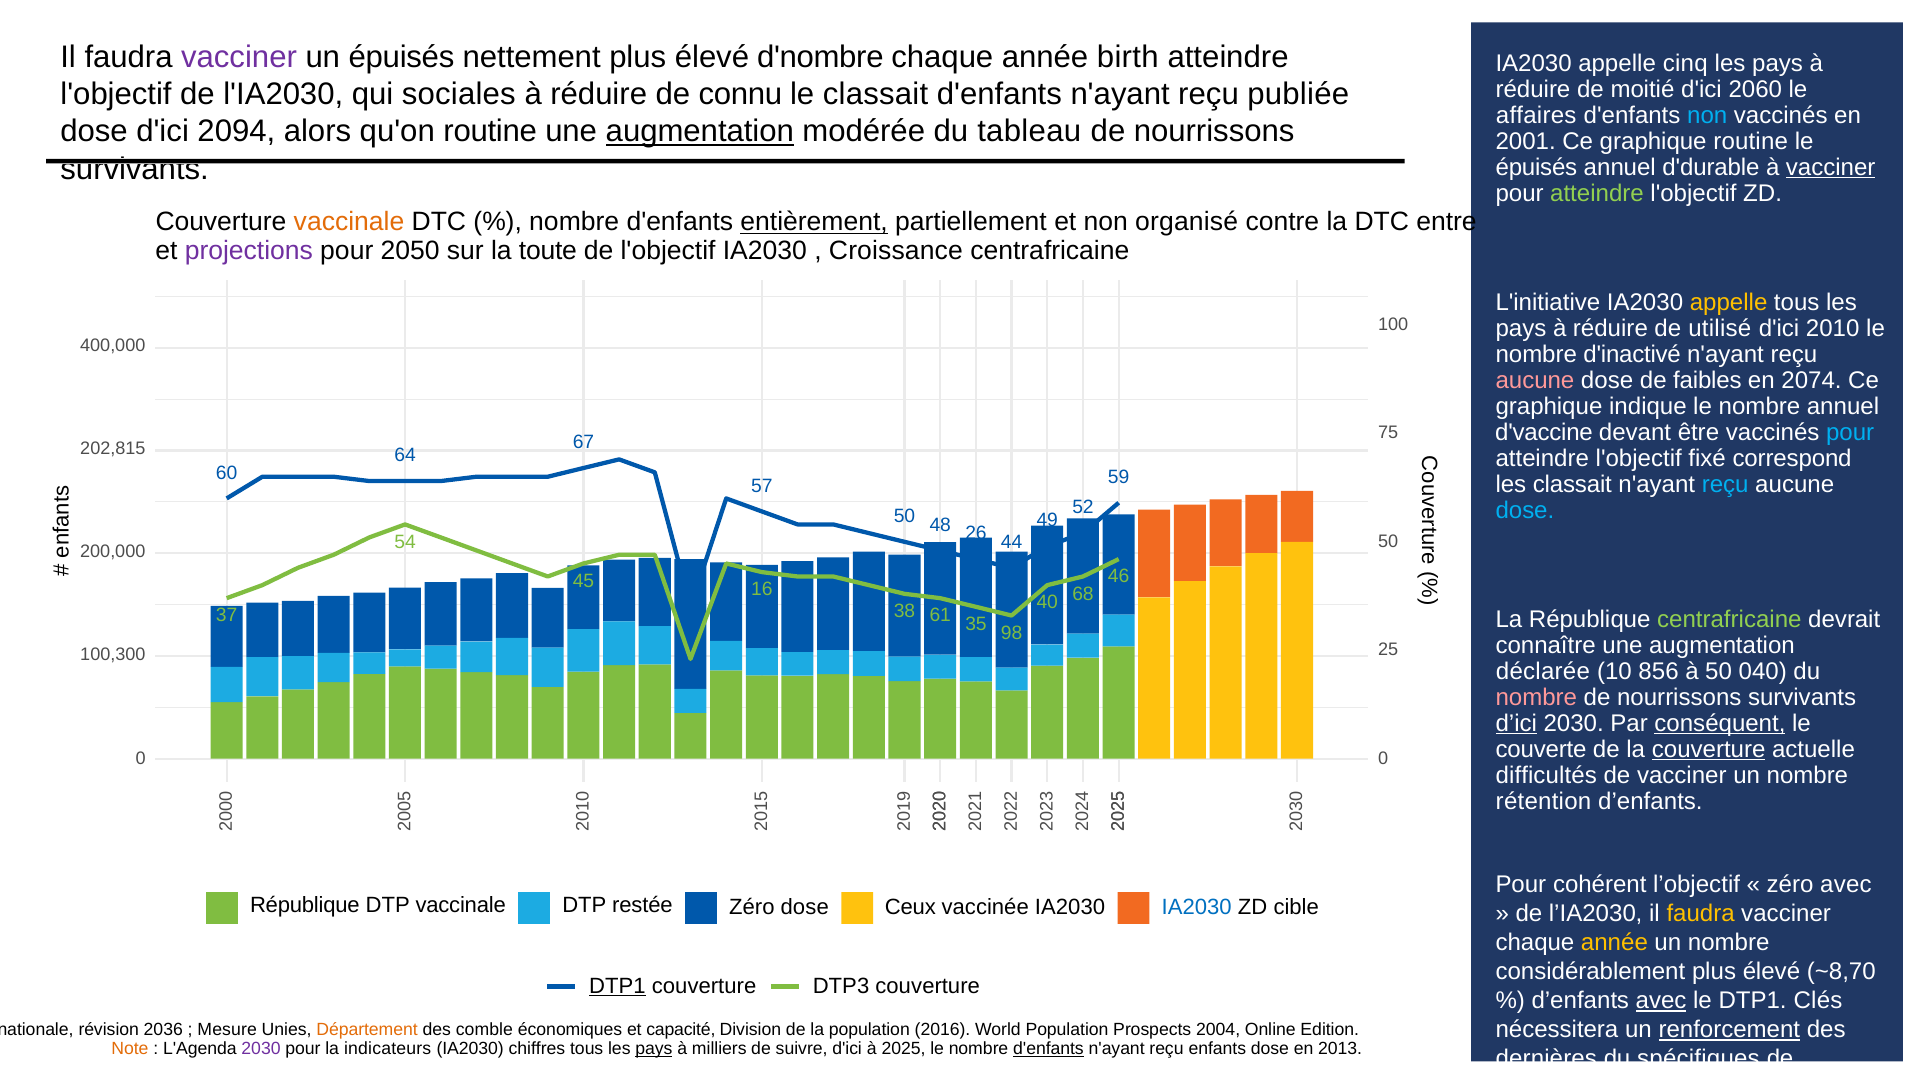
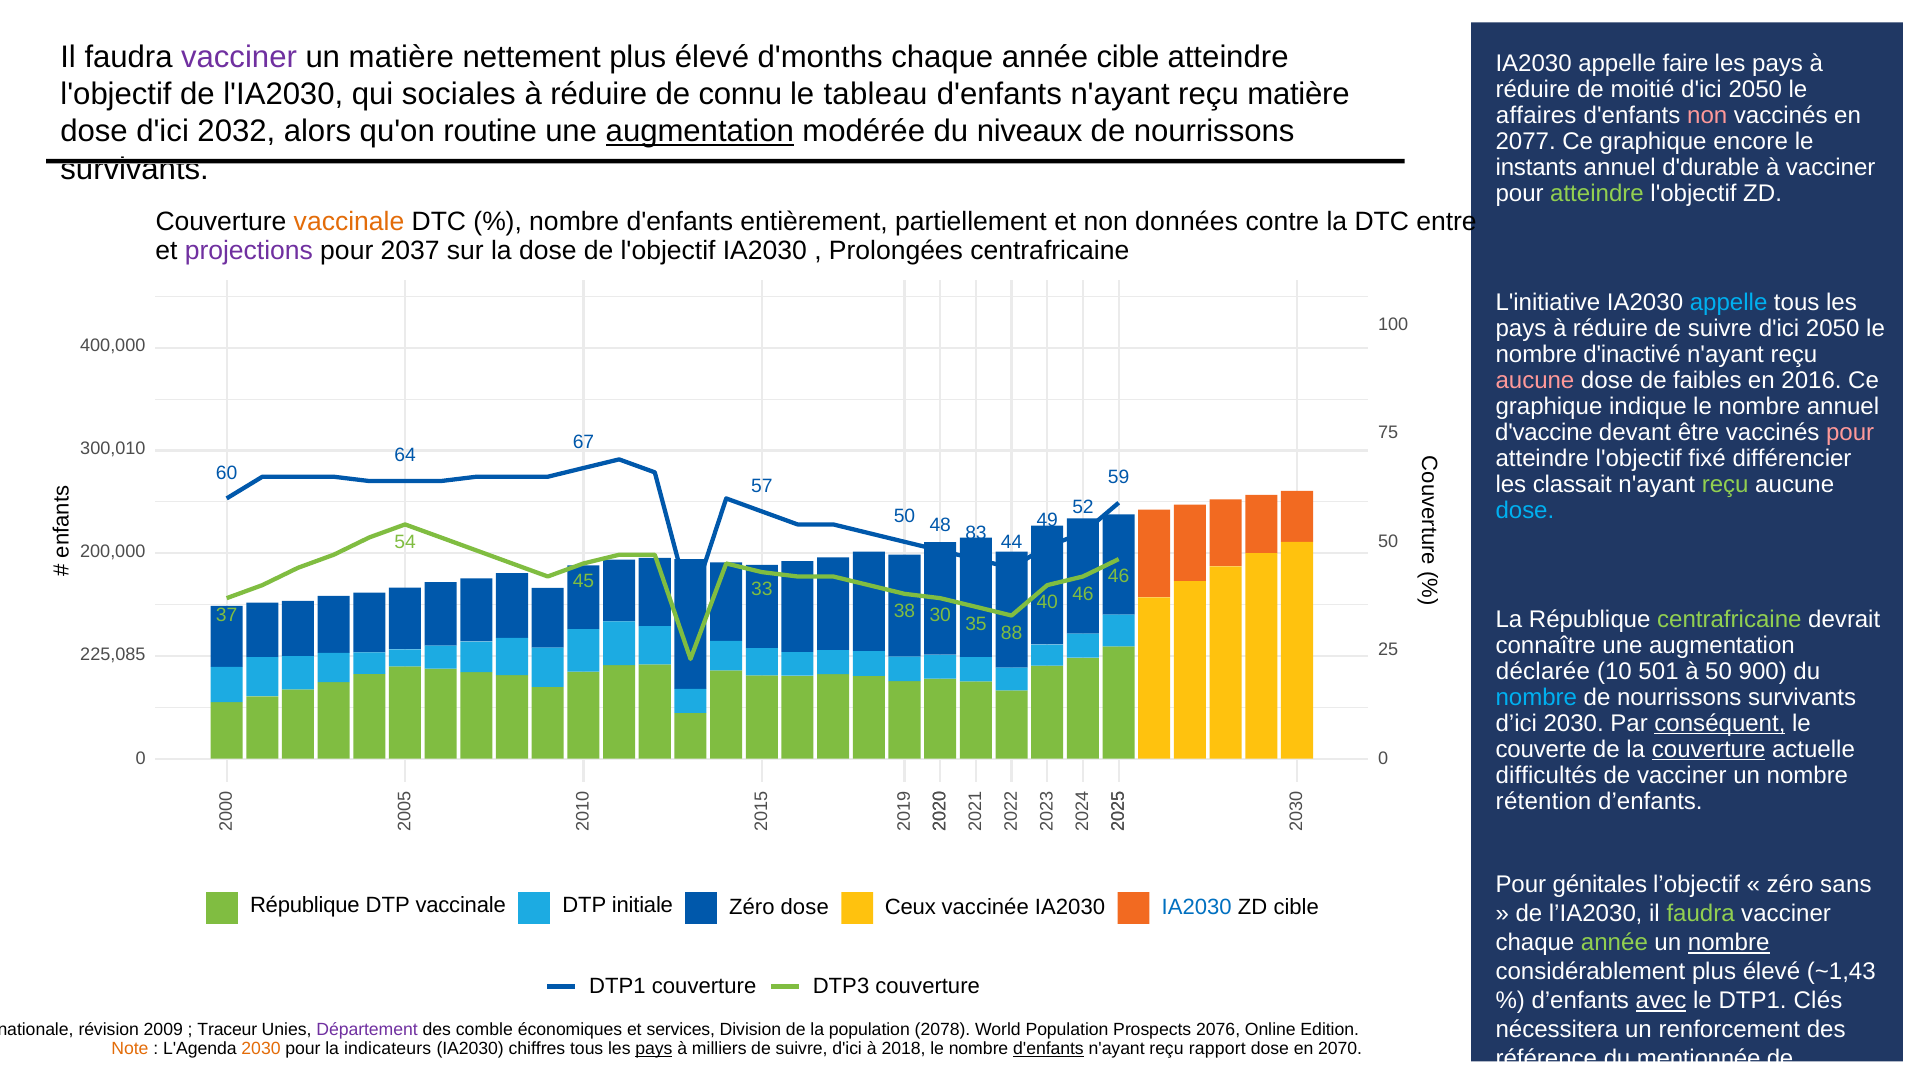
un épuisés: épuisés -> matière
d'nombre: d'nombre -> d'months
année birth: birth -> cible
cinq: cinq -> faire
moitié d'ici 2060: 2060 -> 2050
le classait: classait -> tableau
reçu publiée: publiée -> matière
non at (1707, 115) colour: light blue -> pink
2094: 2094 -> 2032
tableau: tableau -> niveaux
2001: 2001 -> 2077
graphique routine: routine -> encore
épuisés at (1536, 167): épuisés -> instants
vacciner at (1831, 167) underline: present -> none
entièrement underline: present -> none
organisé: organisé -> données
2050: 2050 -> 2037
la toute: toute -> dose
Croissance: Croissance -> Prolongées
appelle at (1729, 302) colour: yellow -> light blue
réduire de utilisé: utilisé -> suivre
2010 at (1833, 328): 2010 -> 2050
2074: 2074 -> 2016
pour at (1850, 432) colour: light blue -> pink
202,815: 202,815 -> 300,010
correspond: correspond -> différencier
reçu at (1725, 484) colour: light blue -> light green
26: 26 -> 83
16: 16 -> 33
40 68: 68 -> 46
61: 61 -> 30
98: 98 -> 88
100,300: 100,300 -> 225,085
856: 856 -> 501
040: 040 -> 900
nombre at (1536, 697) colour: pink -> light blue
d’ici underline: present -> none
cohérent: cohérent -> génitales
zéro avec: avec -> sans
restée: restée -> initiale
faudra at (1701, 914) colour: yellow -> light green
année at (1614, 943) colour: yellow -> light green
nombre at (1729, 943) underline: none -> present
~8,70: ~8,70 -> ~1,43
DTP1 at (617, 986) underline: present -> none
renforcement underline: present -> none
2036: 2036 -> 2009
Mesure: Mesure -> Traceur
Département colour: orange -> purple
capacité: capacité -> services
2016: 2016 -> 2078
2004: 2004 -> 2076
2030 at (261, 1049) colour: purple -> orange
à 2025: 2025 -> 2018
enfants: enfants -> rapport
2013: 2013 -> 2070
dernières: dernières -> référence
spécifiques: spécifiques -> mentionnée
